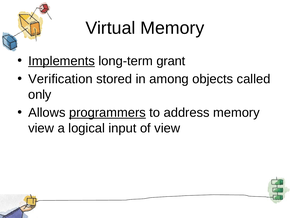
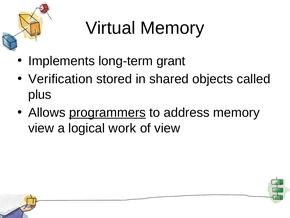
Implements underline: present -> none
among: among -> shared
only: only -> plus
input: input -> work
